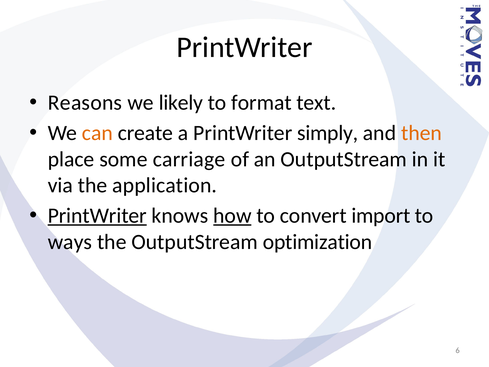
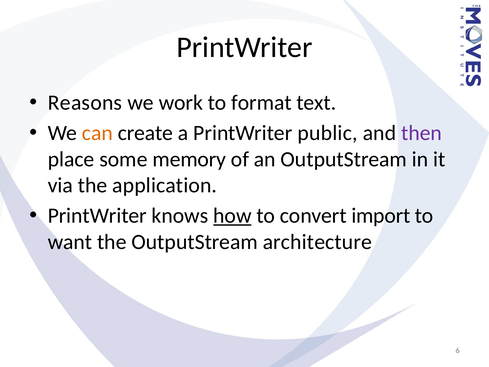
likely: likely -> work
simply: simply -> public
then colour: orange -> purple
carriage: carriage -> memory
PrintWriter at (97, 216) underline: present -> none
ways: ways -> want
optimization: optimization -> architecture
